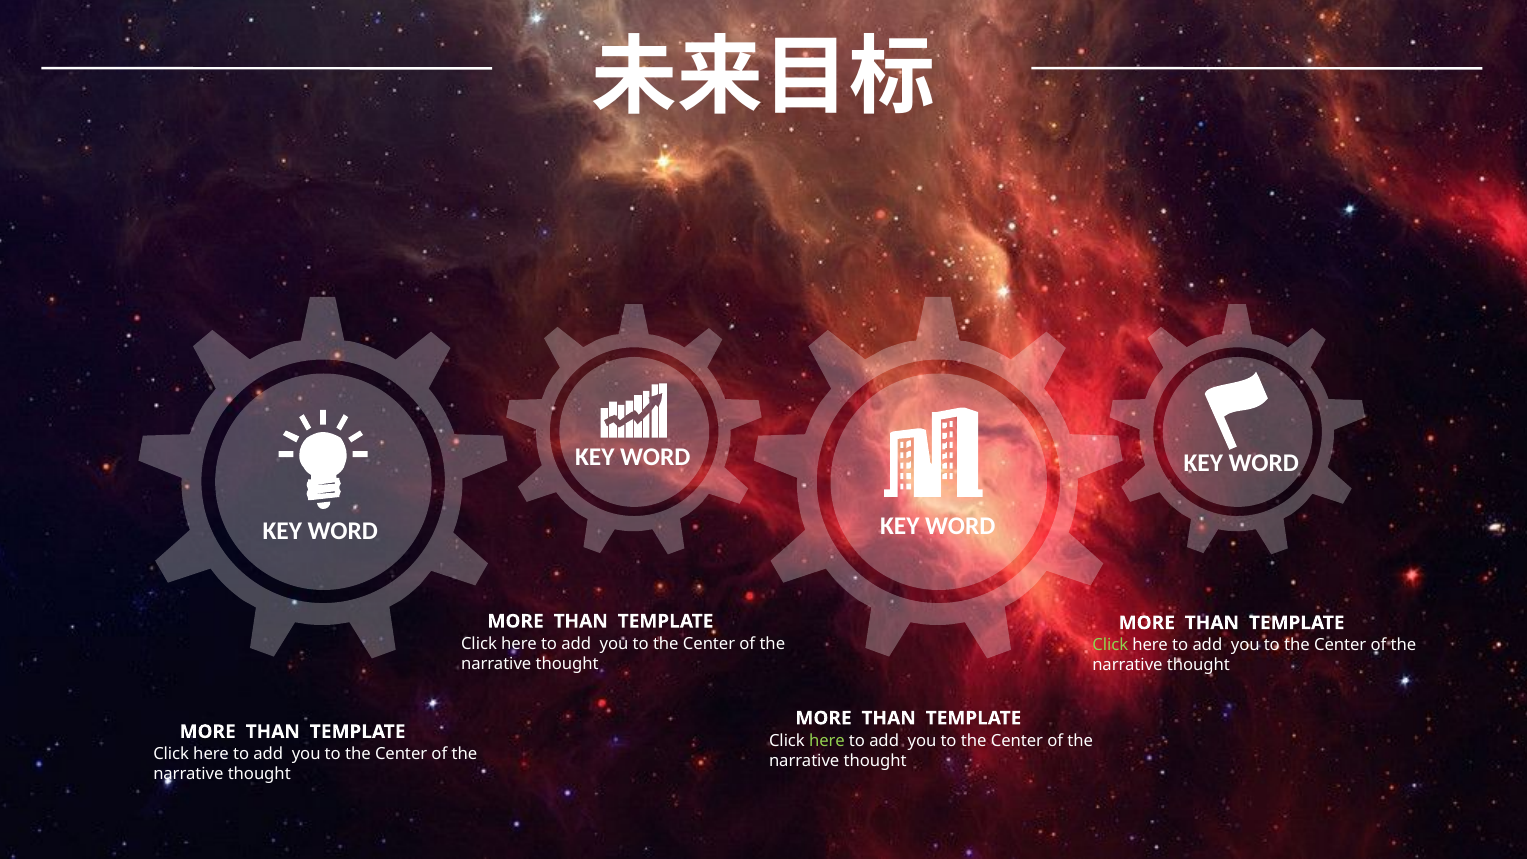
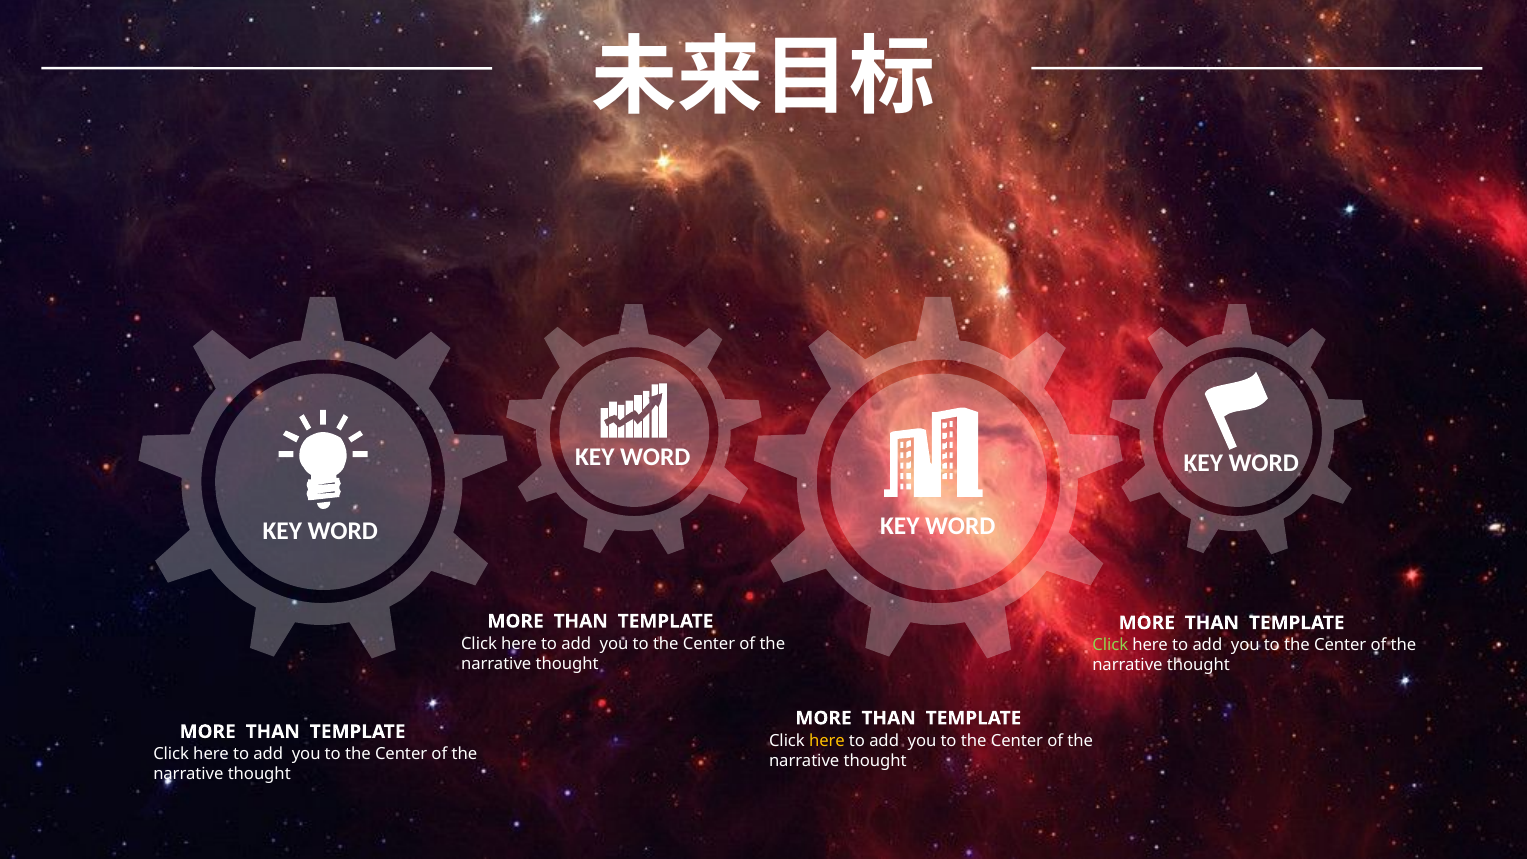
here at (827, 741) colour: light green -> yellow
